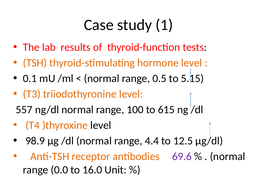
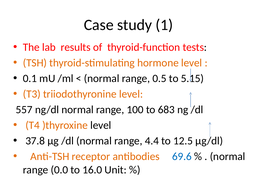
615: 615 -> 683
98.9: 98.9 -> 37.8
69.6 colour: purple -> blue
